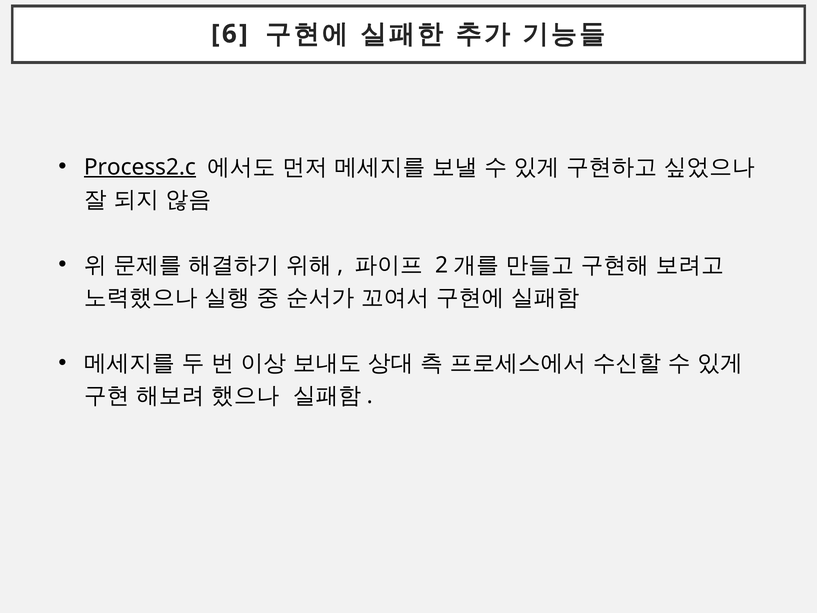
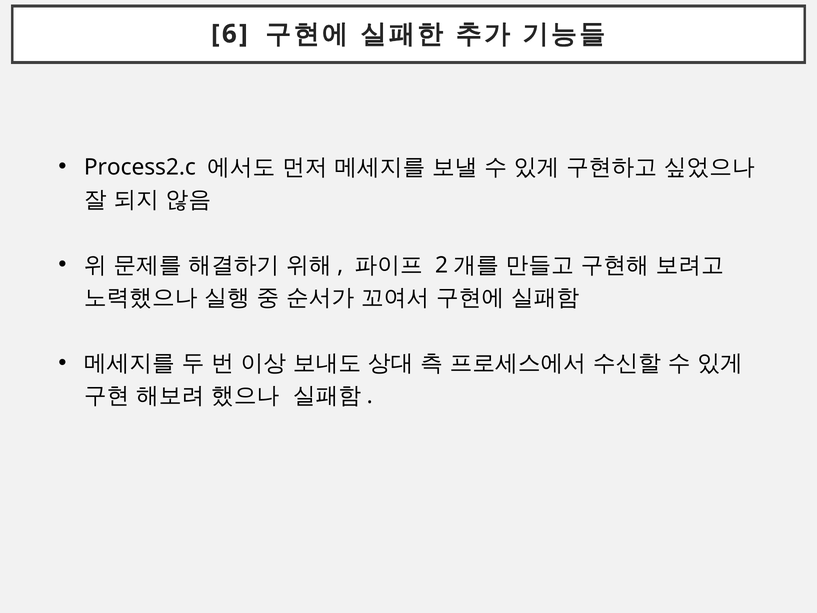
Process2.c underline: present -> none
